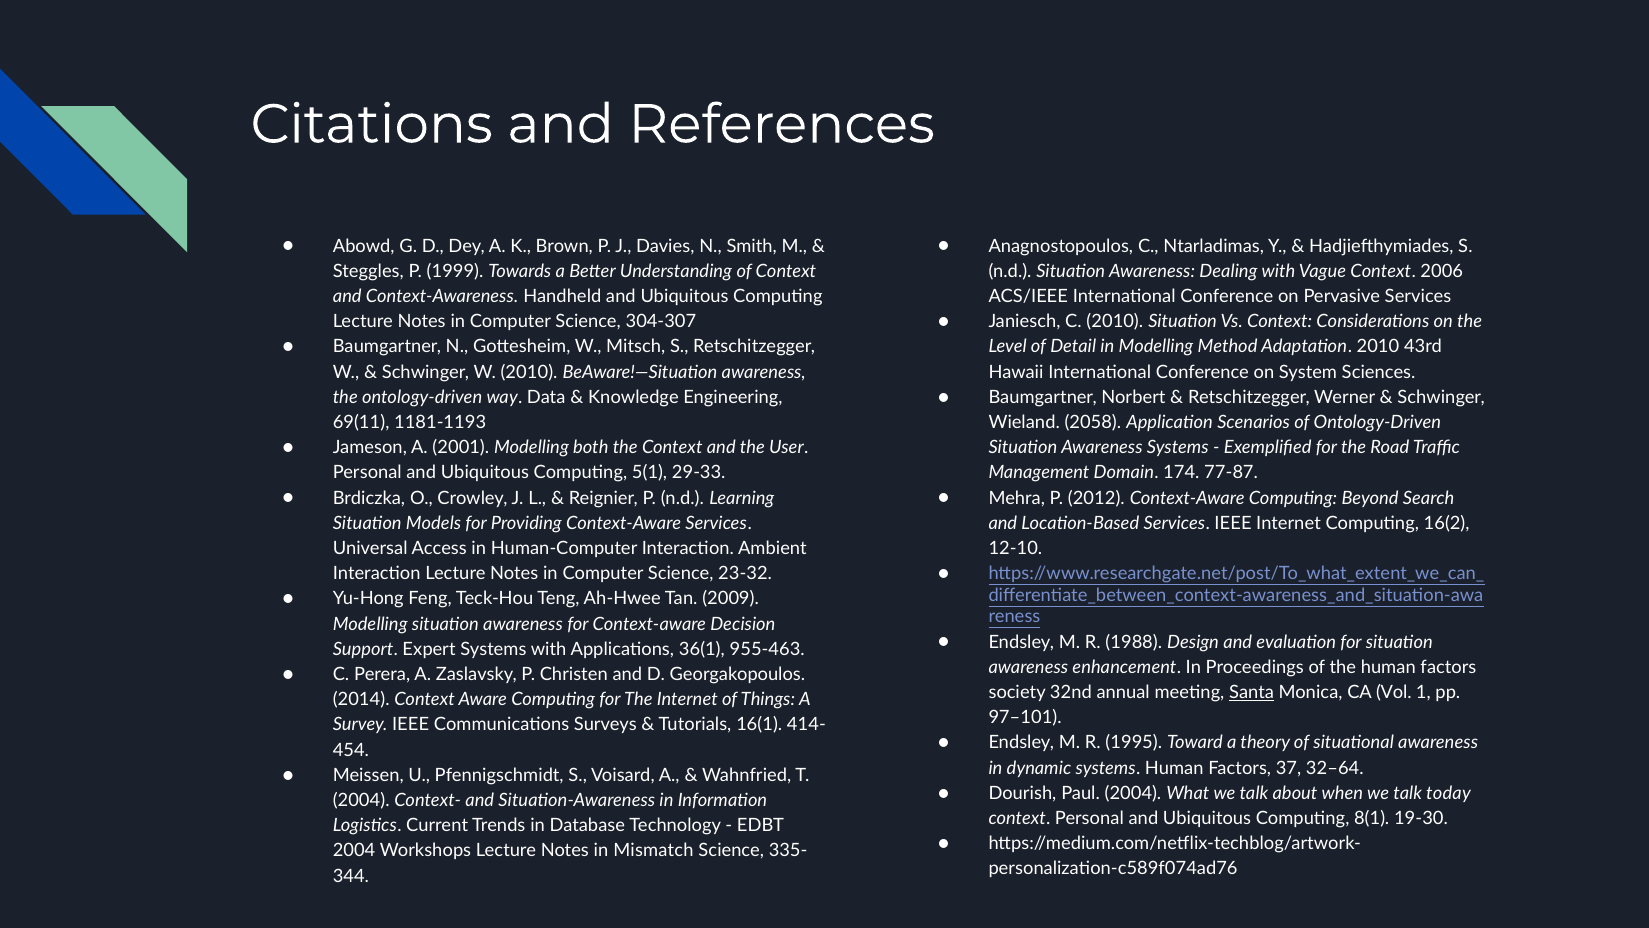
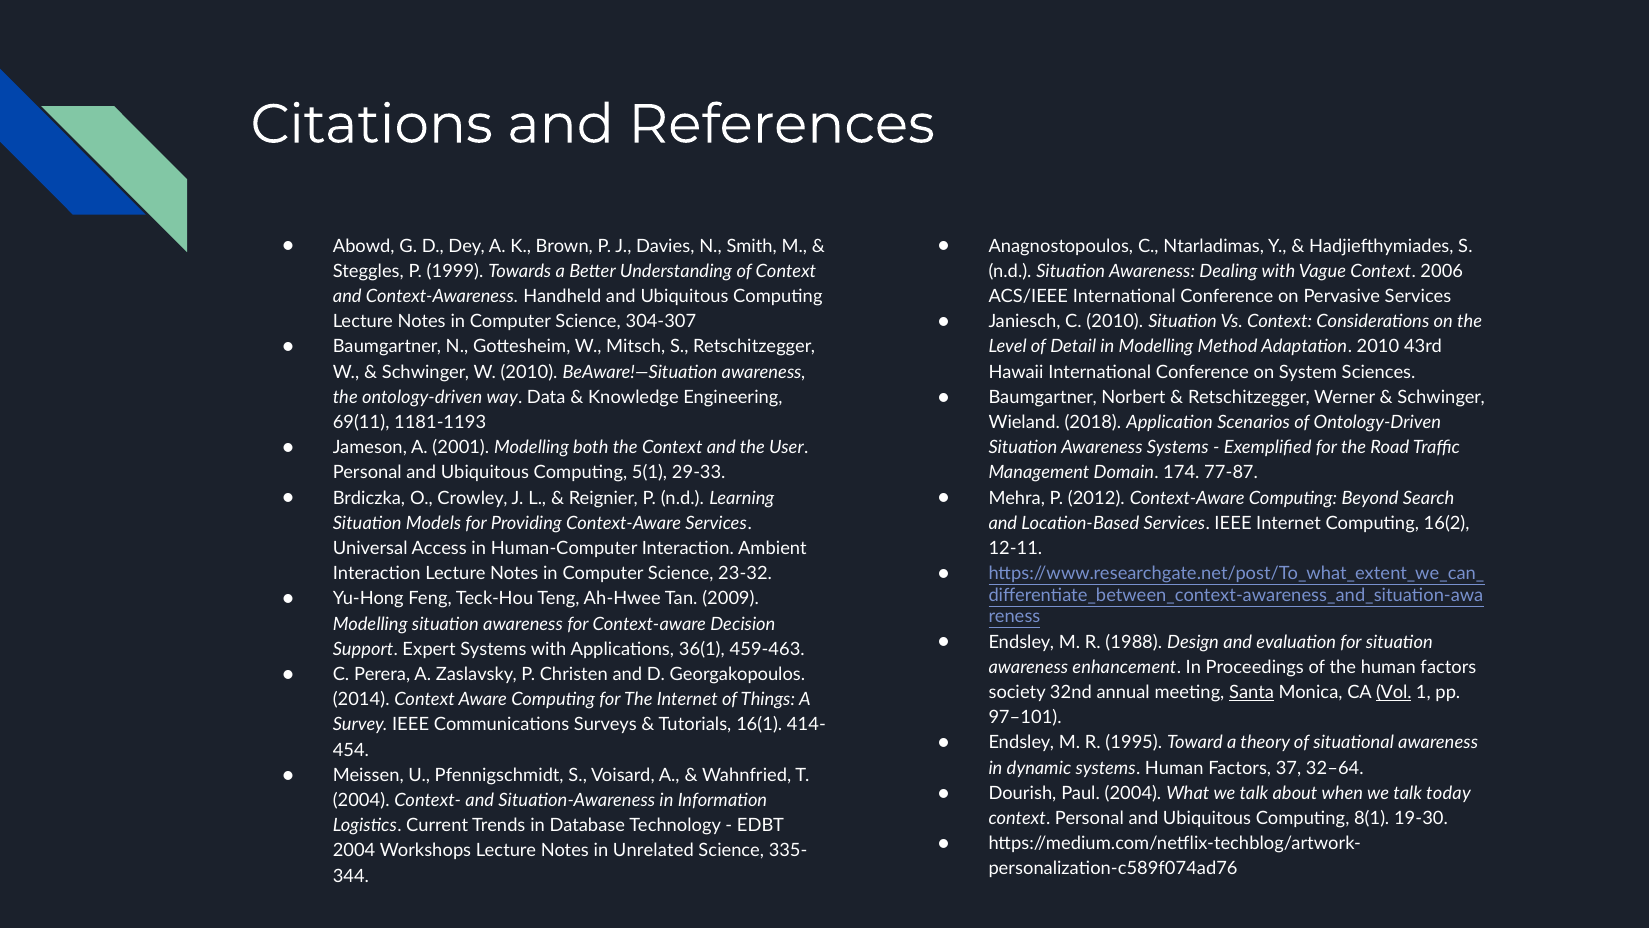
2058: 2058 -> 2018
12-10: 12-10 -> 12-11
955-463: 955-463 -> 459-463
Vol underline: none -> present
Mismatch: Mismatch -> Unrelated
